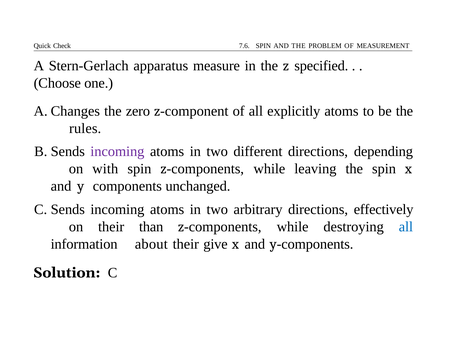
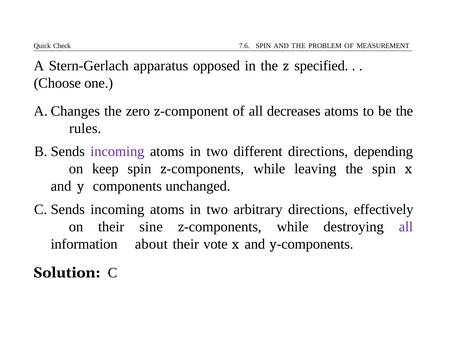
measure: measure -> opposed
explicitly: explicitly -> decreases
with: with -> keep
than: than -> sine
all at (406, 227) colour: blue -> purple
give: give -> vote
